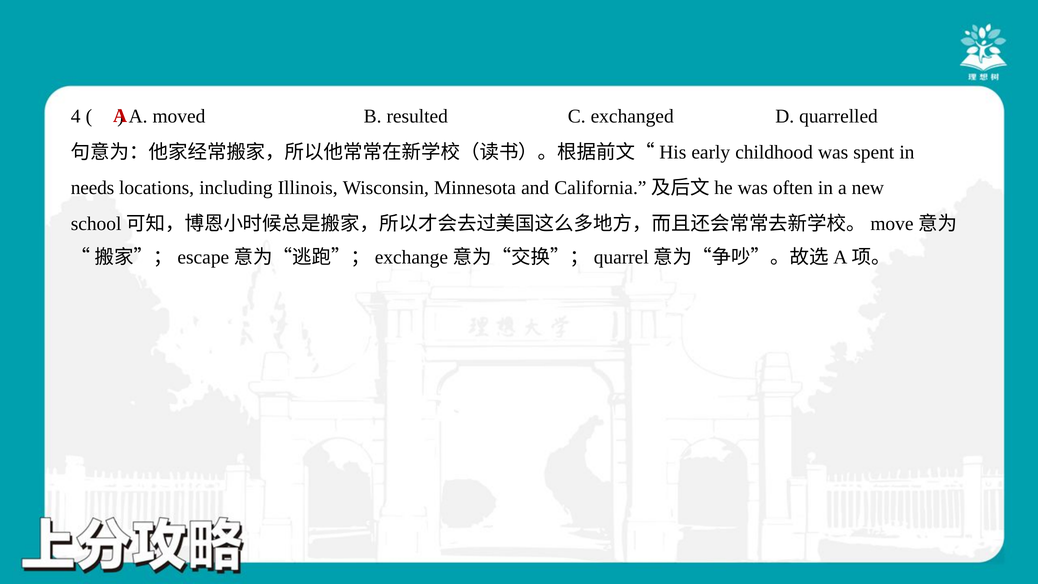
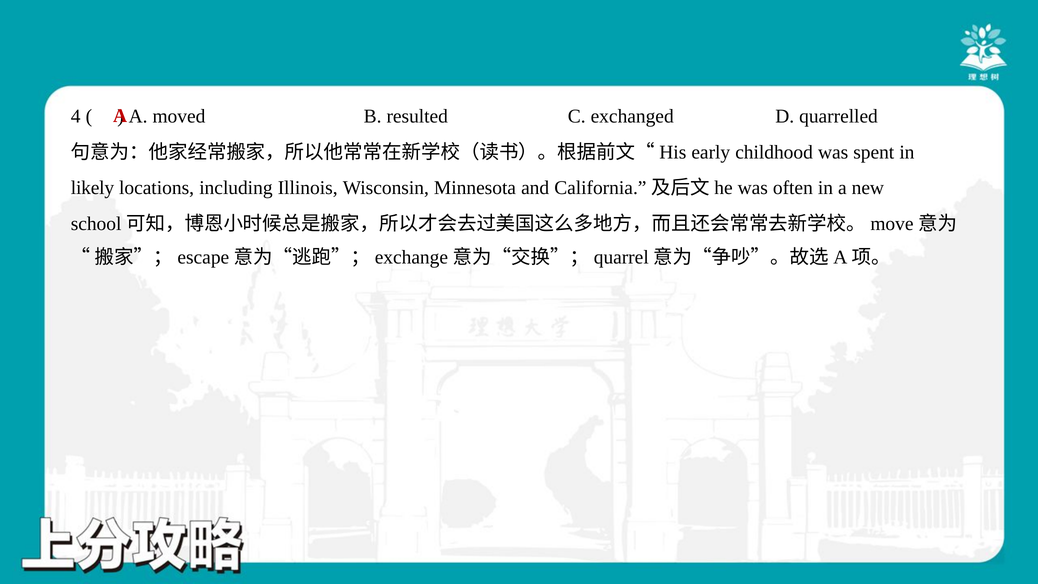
needs: needs -> likely
